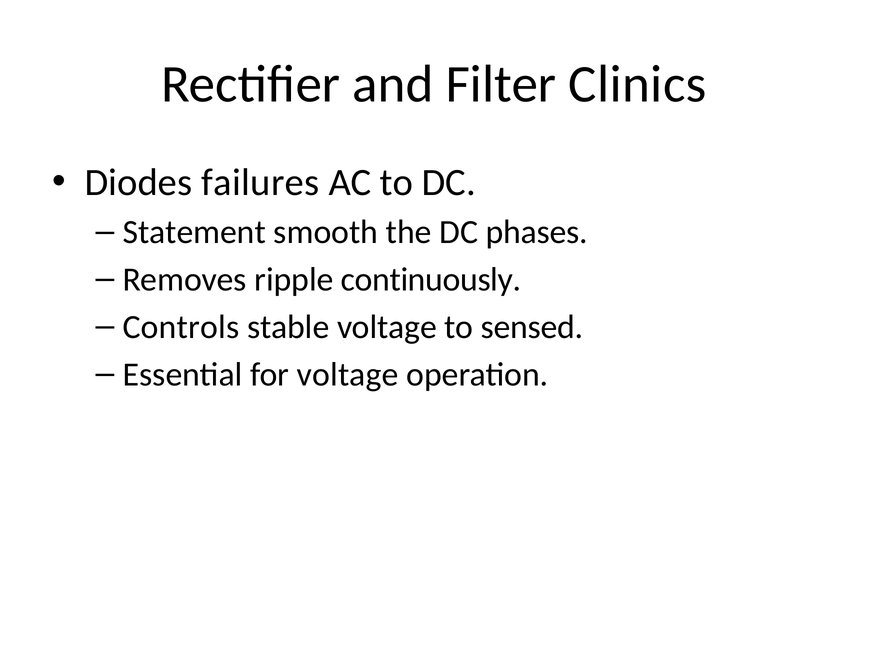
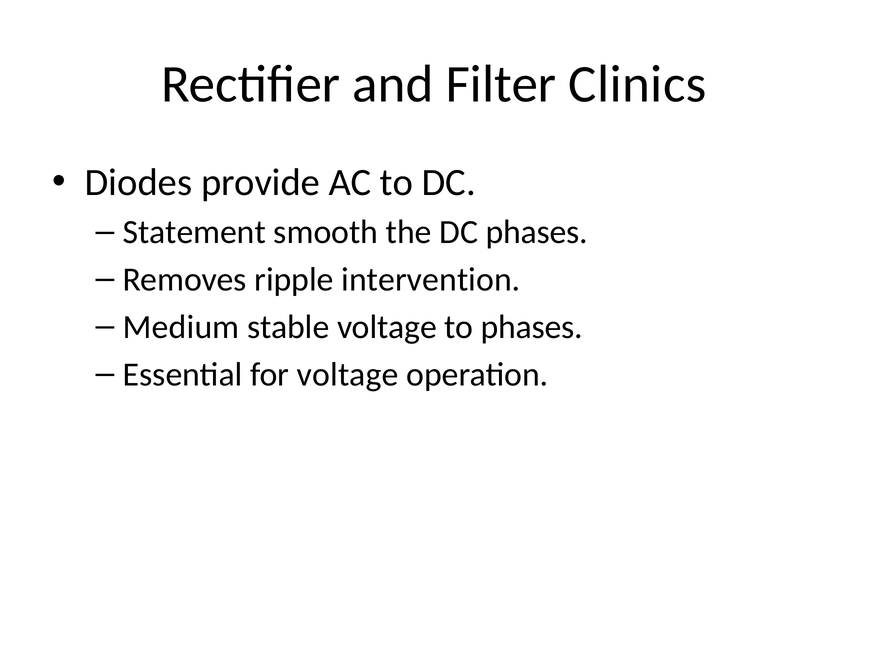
failures: failures -> provide
continuously: continuously -> intervention
Controls: Controls -> Medium
to sensed: sensed -> phases
